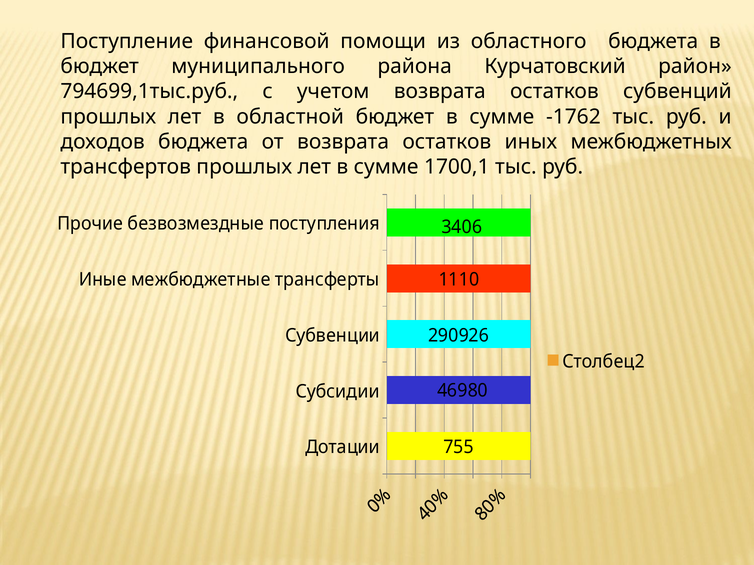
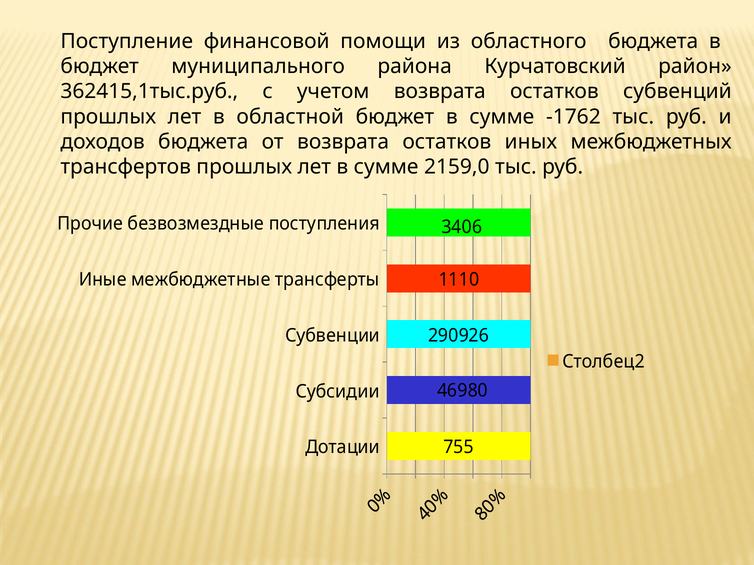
794699,1тыс.руб: 794699,1тыс.руб -> 362415,1тыс.руб
1700,1: 1700,1 -> 2159,0
